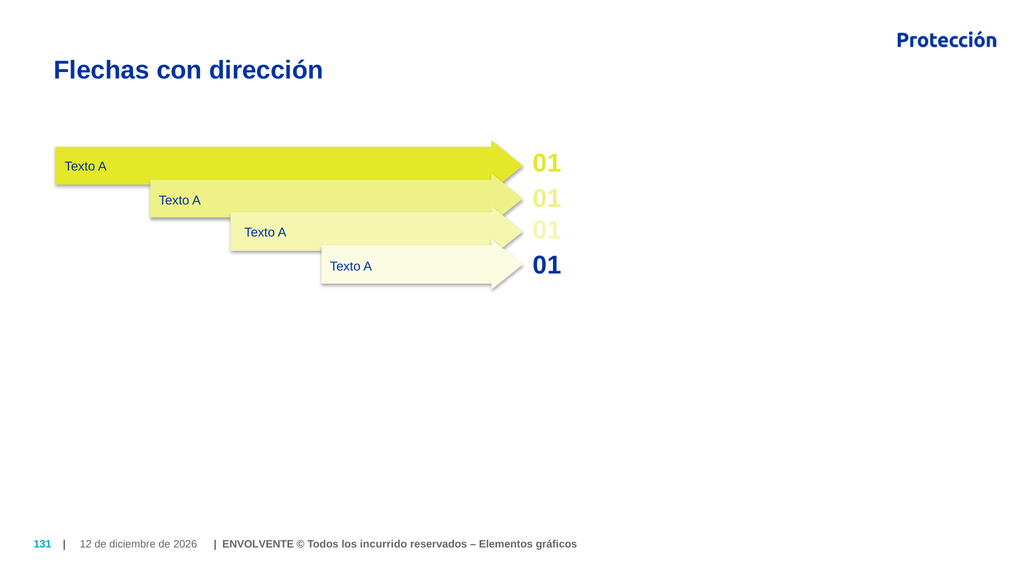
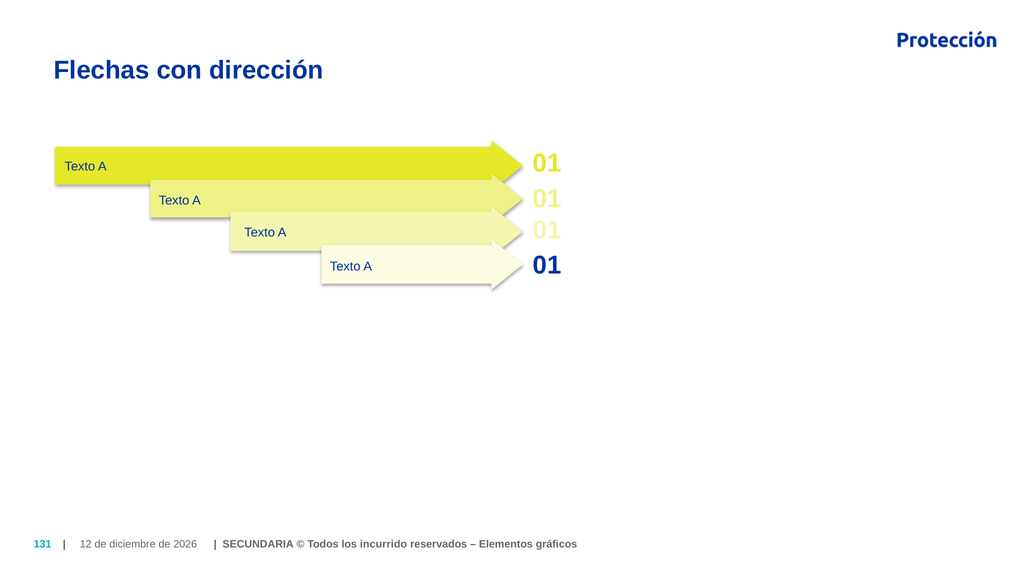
ENVOLVENTE: ENVOLVENTE -> SECUNDARIA
